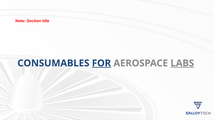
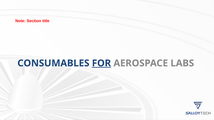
LABS underline: present -> none
